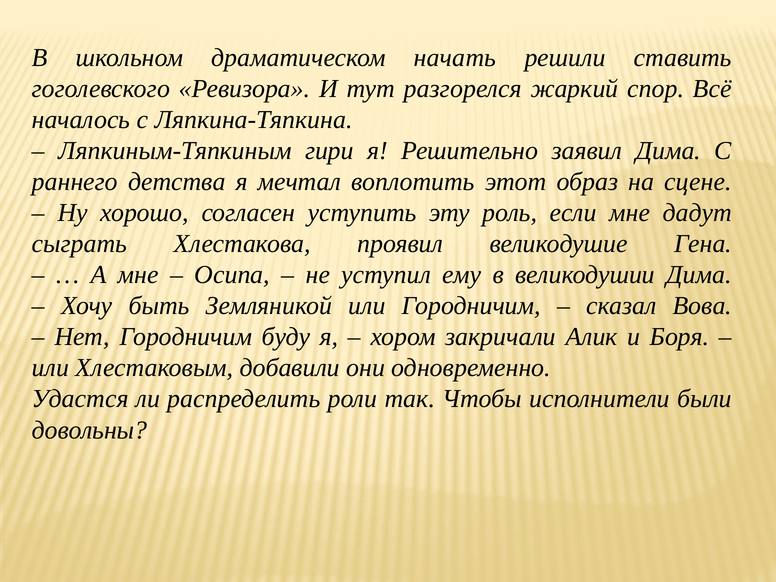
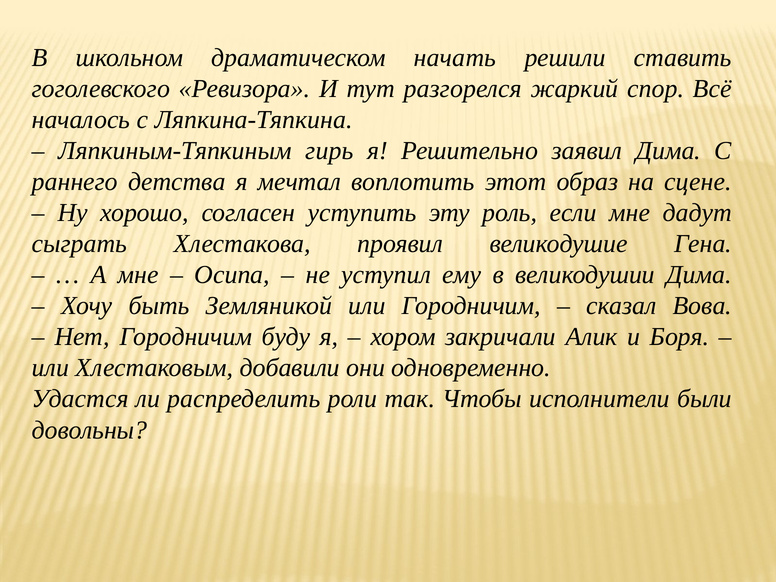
гири: гири -> гирь
